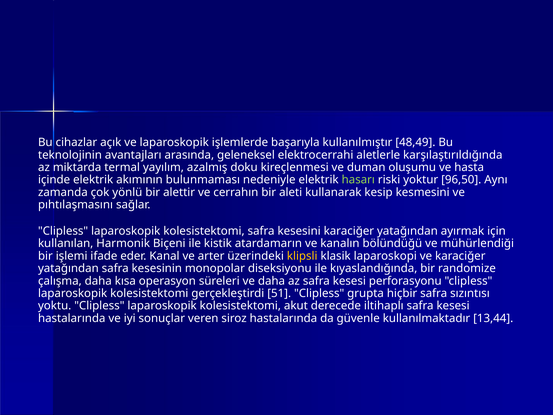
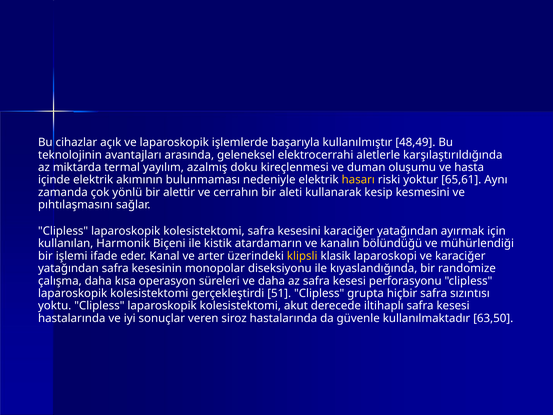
hasarı colour: light green -> yellow
96,50: 96,50 -> 65,61
13,44: 13,44 -> 63,50
